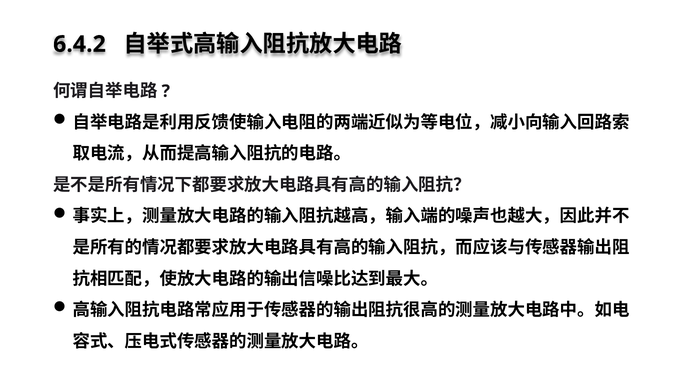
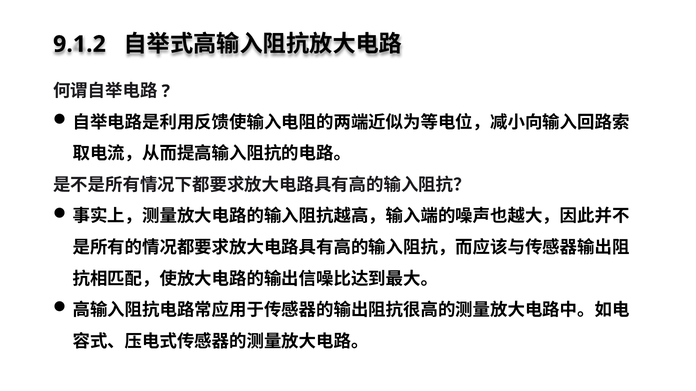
6.4.2: 6.4.2 -> 9.1.2
